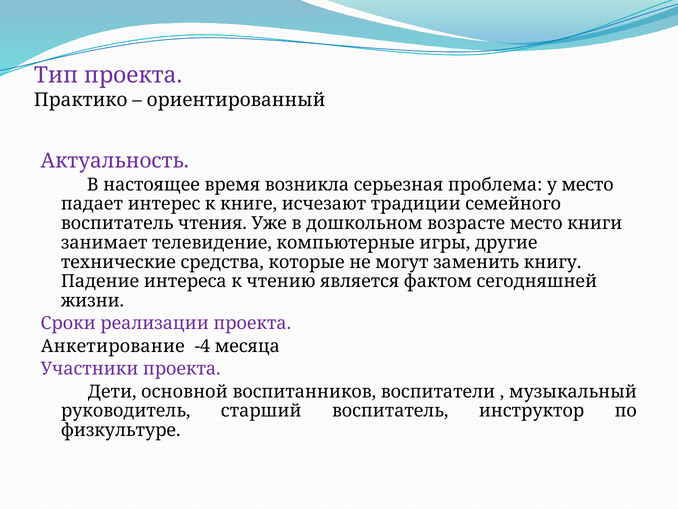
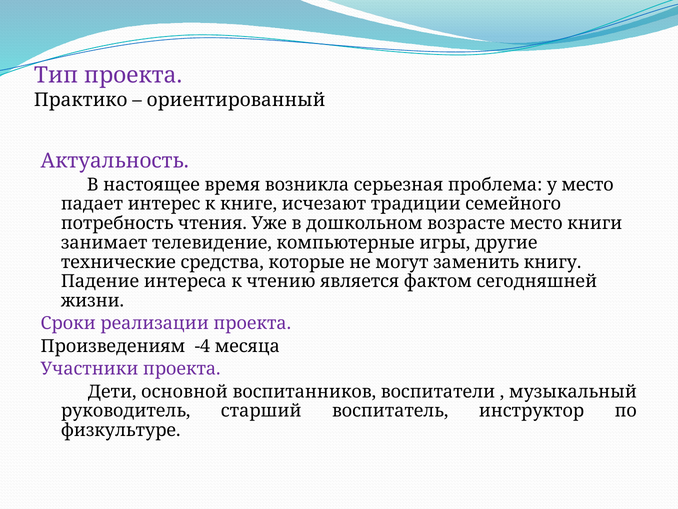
воспитатель at (117, 223): воспитатель -> потребность
Анкетирование: Анкетирование -> Произведениям
